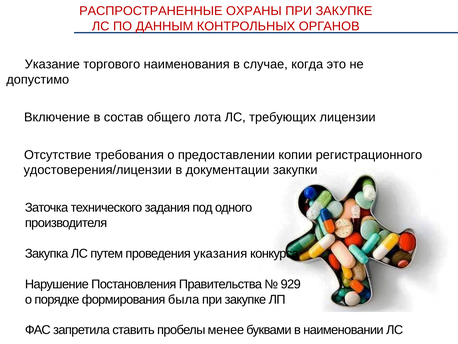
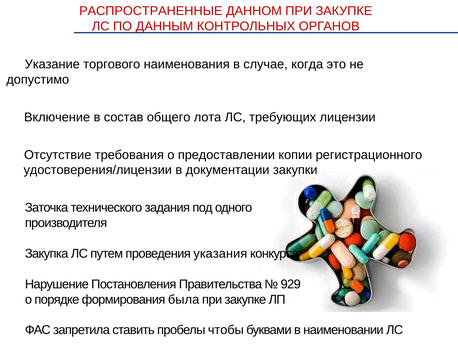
ОХРАНЫ: ОХРАНЫ -> ДАННОМ
менее: менее -> чтобы
